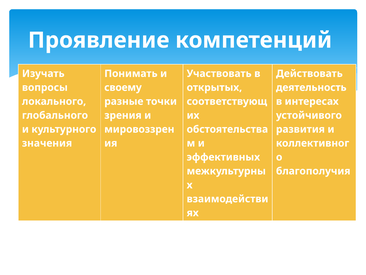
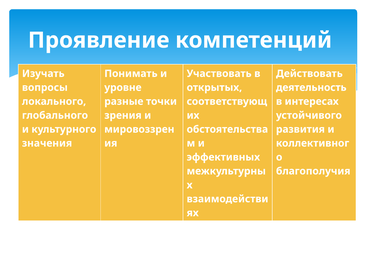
своему: своему -> уровне
